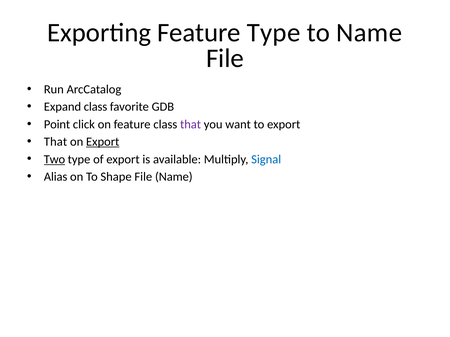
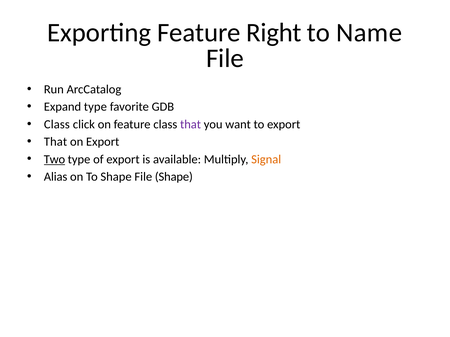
Feature Type: Type -> Right
Expand class: class -> type
Point at (57, 124): Point -> Class
Export at (103, 142) underline: present -> none
Signal colour: blue -> orange
File Name: Name -> Shape
